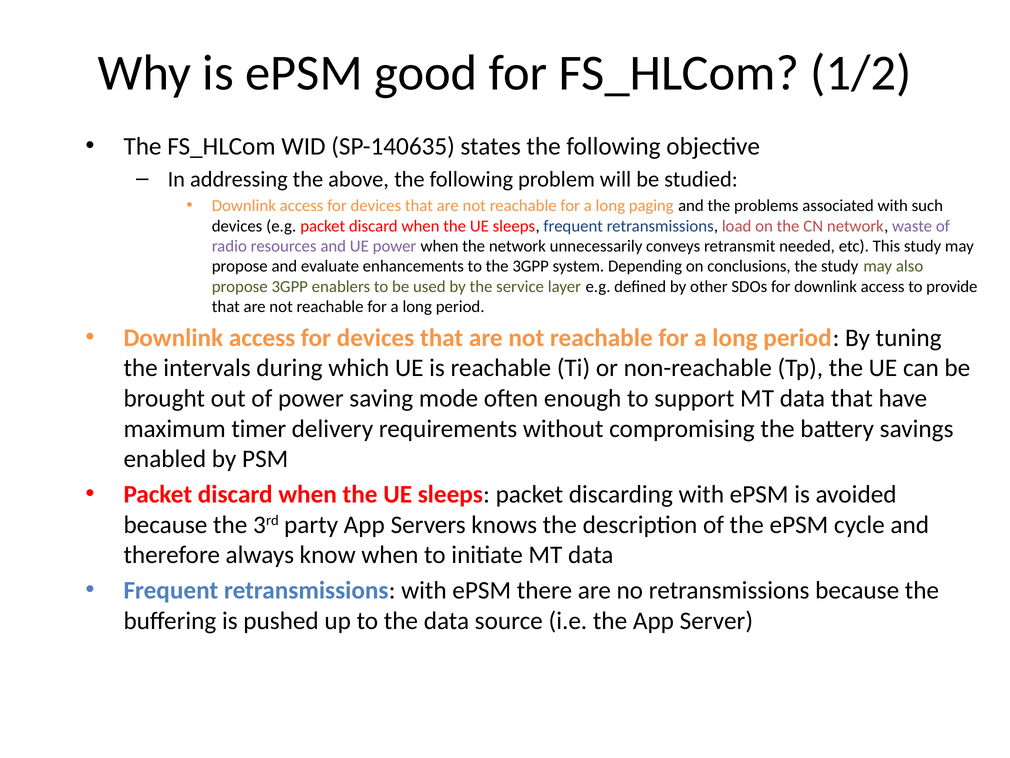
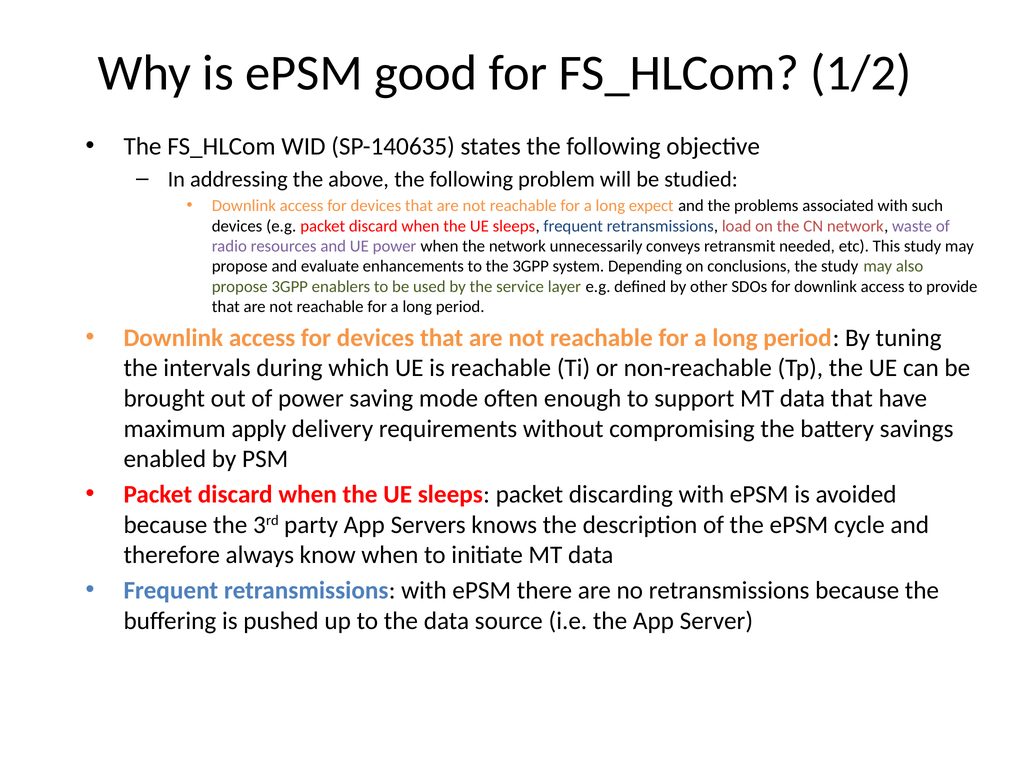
paging: paging -> expect
timer: timer -> apply
